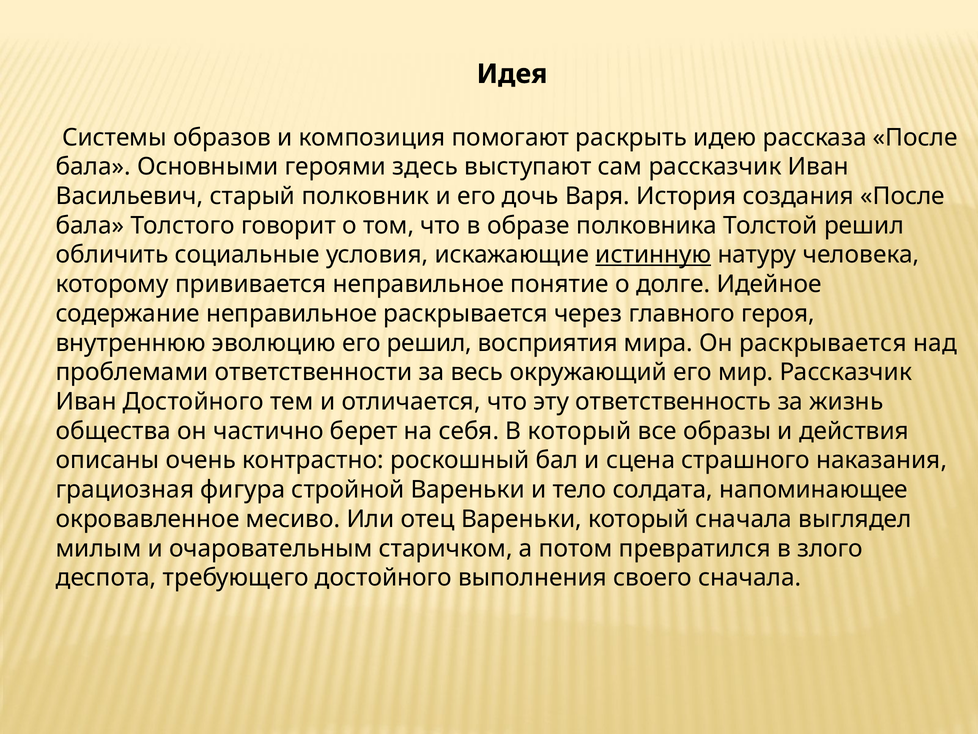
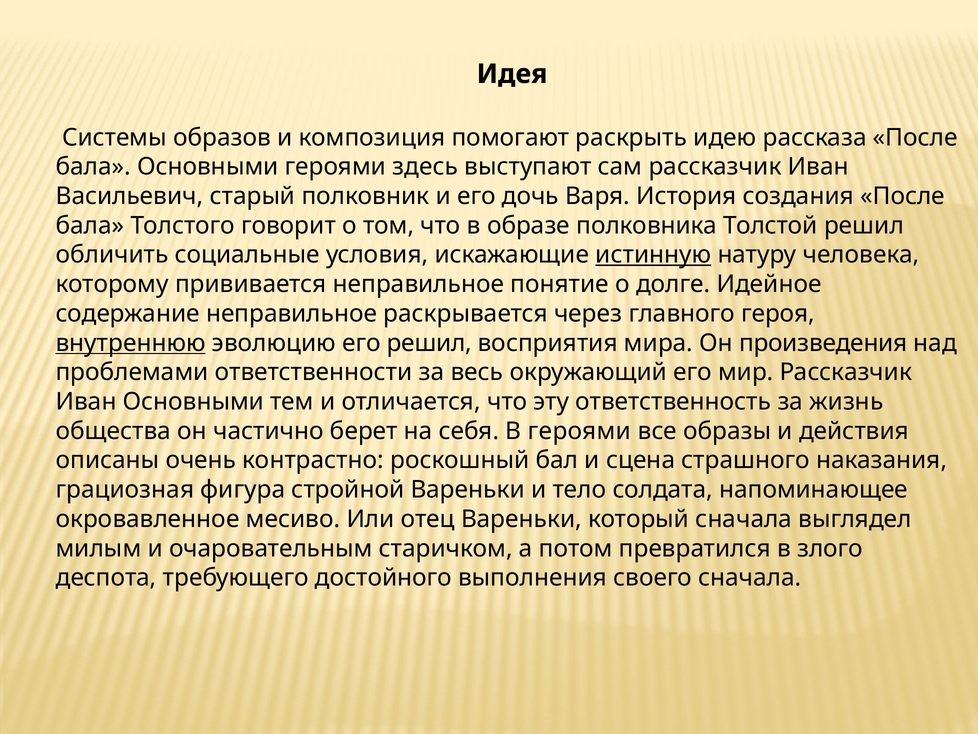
внутреннюю underline: none -> present
Он раскрывается: раскрывается -> произведения
Иван Достойного: Достойного -> Основными
В который: который -> героями
